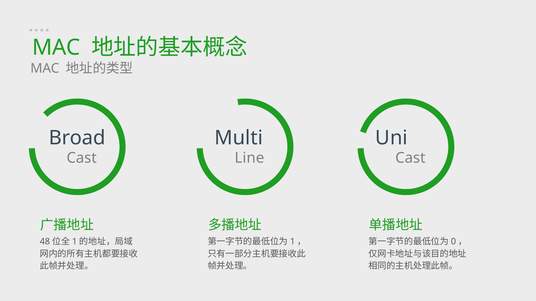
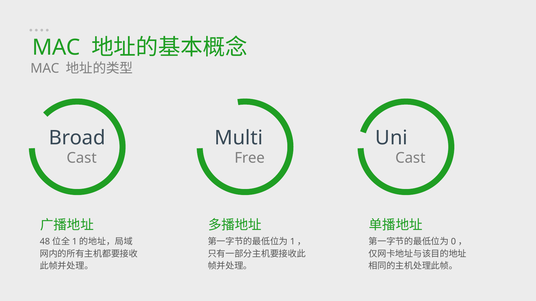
Line: Line -> Free
